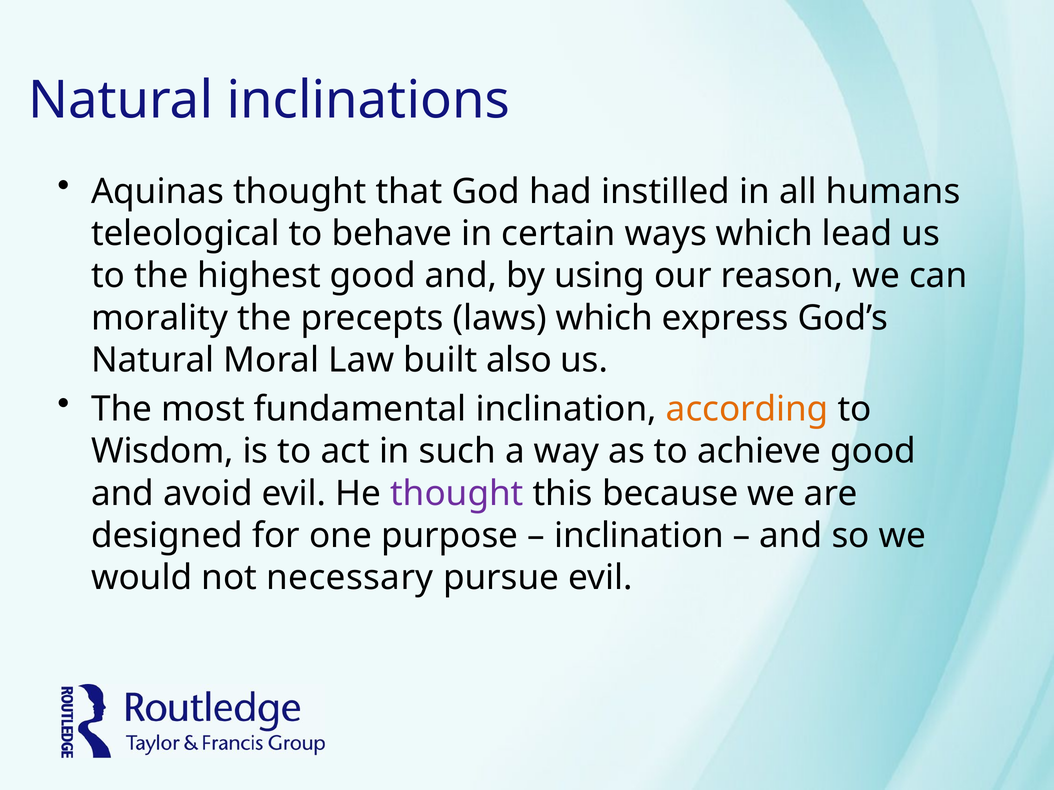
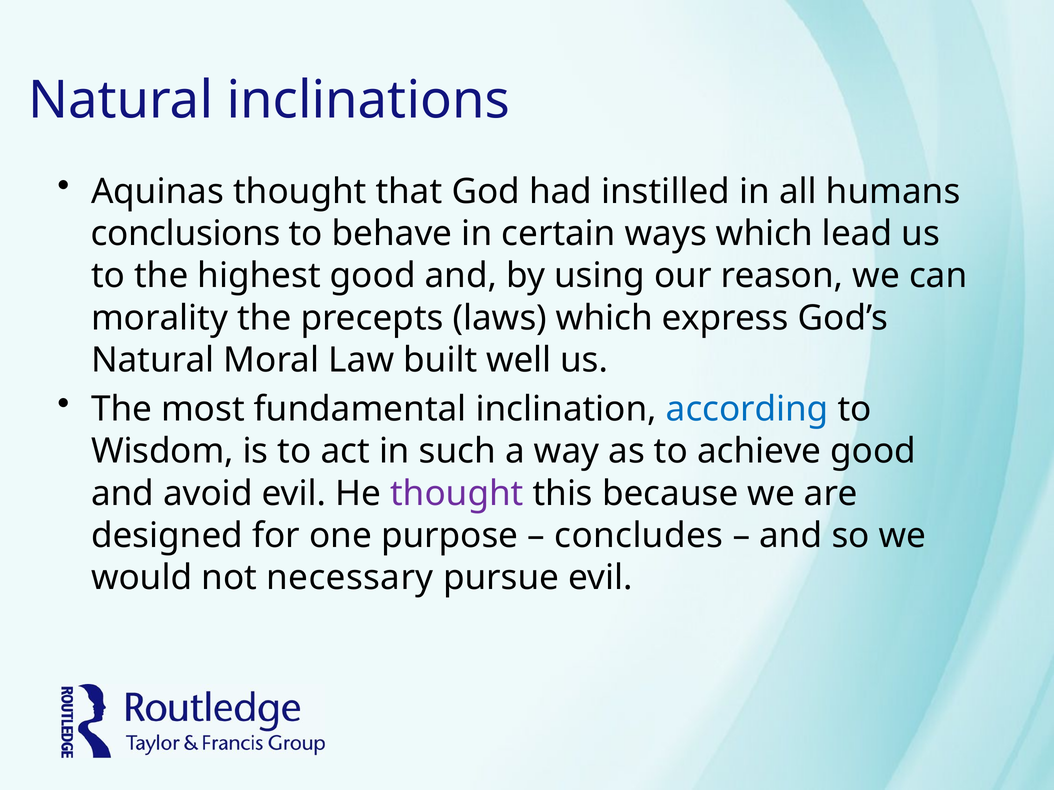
teleological: teleological -> conclusions
also: also -> well
according colour: orange -> blue
inclination at (639, 536): inclination -> concludes
